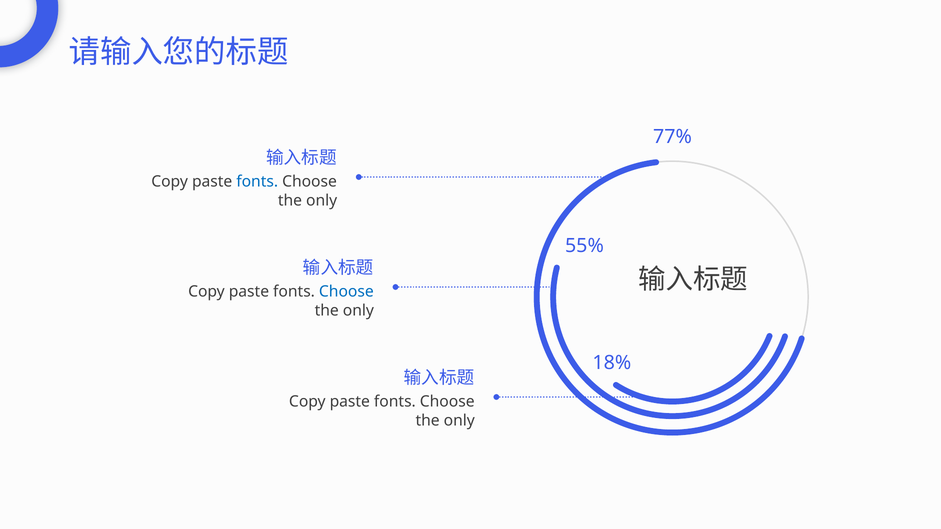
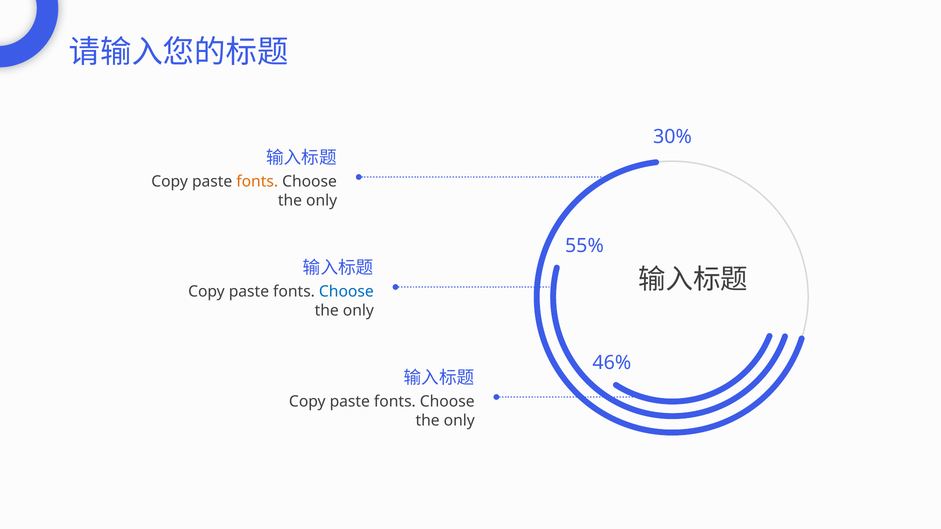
77%: 77% -> 30%
fonts at (257, 182) colour: blue -> orange
18%: 18% -> 46%
